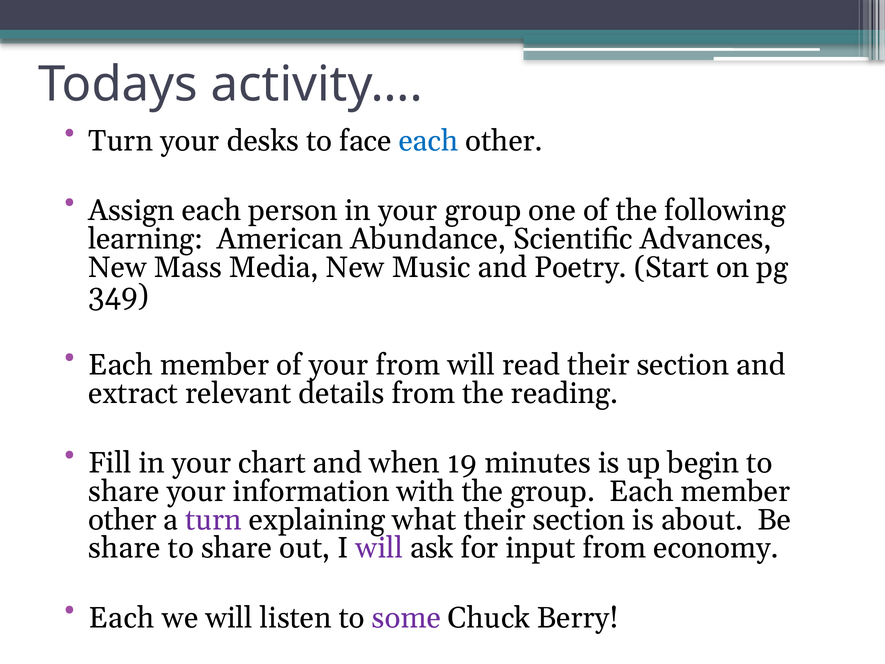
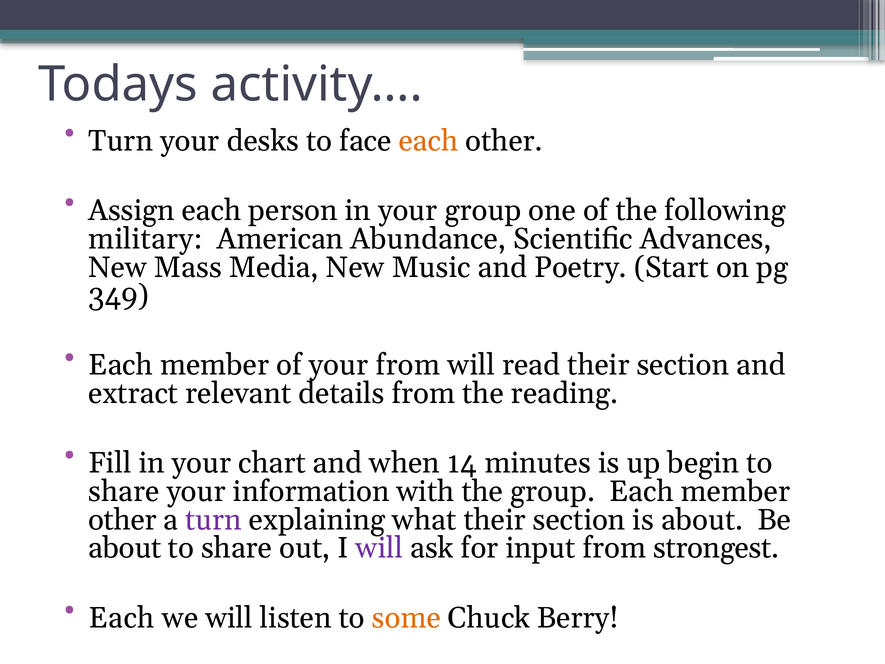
each at (428, 141) colour: blue -> orange
learning: learning -> military
19: 19 -> 14
share at (124, 548): share -> about
economy: economy -> strongest
some colour: purple -> orange
